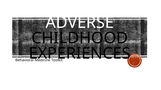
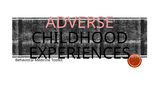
ADVERSE colour: white -> pink
